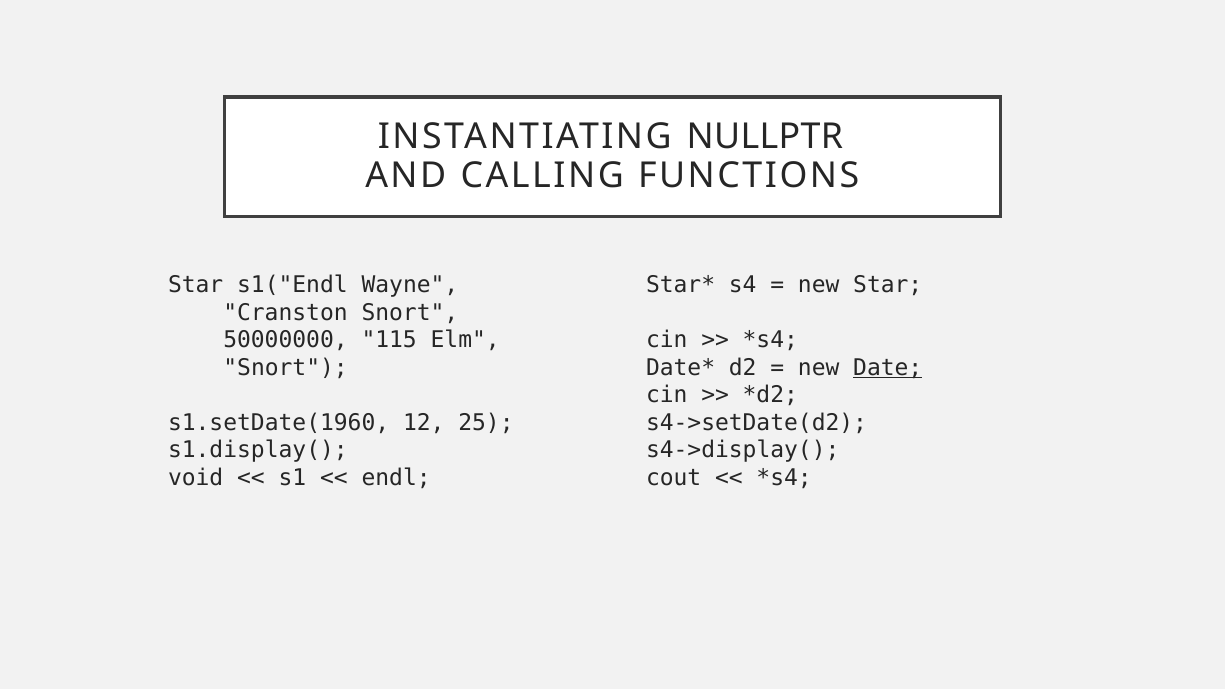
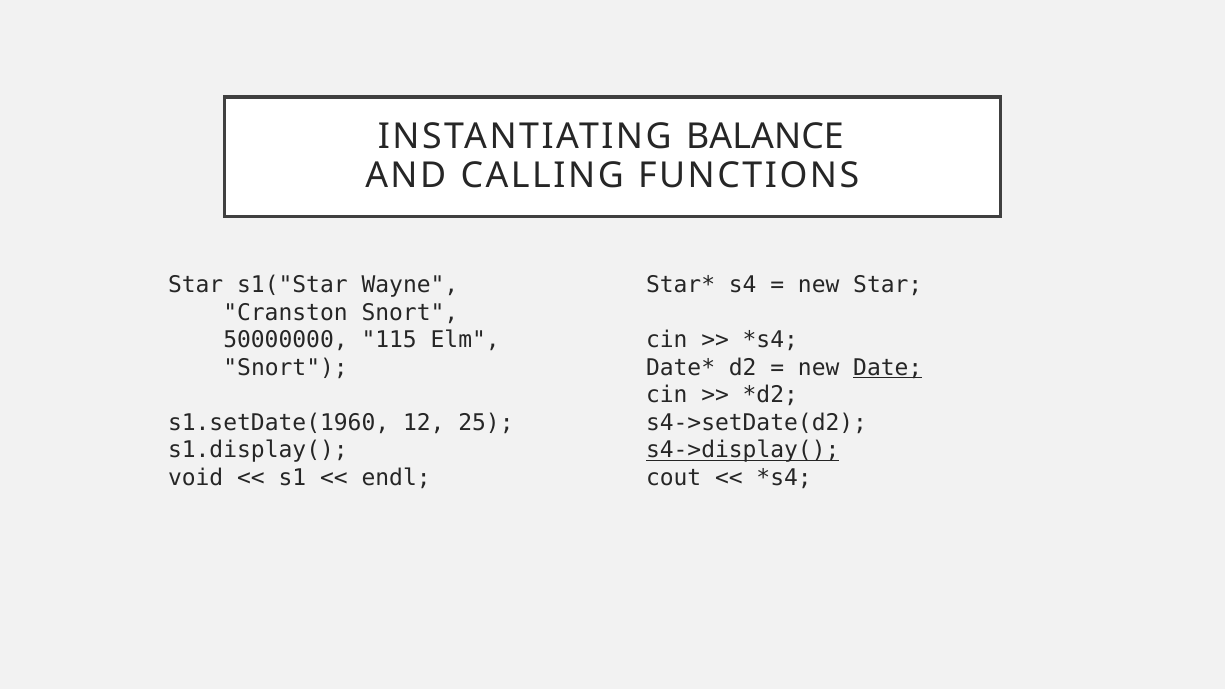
NULLPTR: NULLPTR -> BALANCE
s1("Endl: s1("Endl -> s1("Star
s4->display( underline: none -> present
